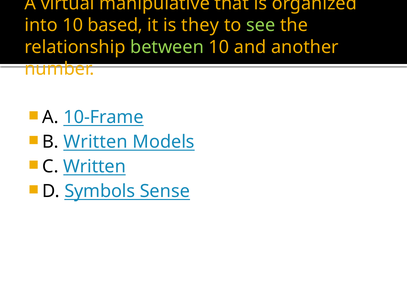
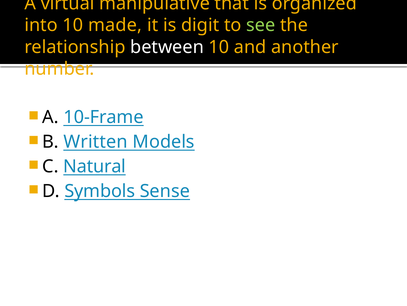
based: based -> made
they: they -> digit
between colour: light green -> white
C Written: Written -> Natural
